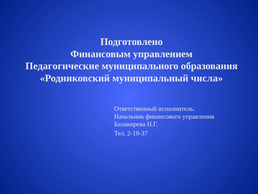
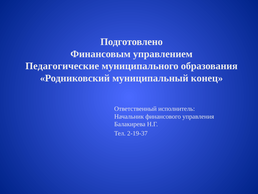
числа: числа -> конец
